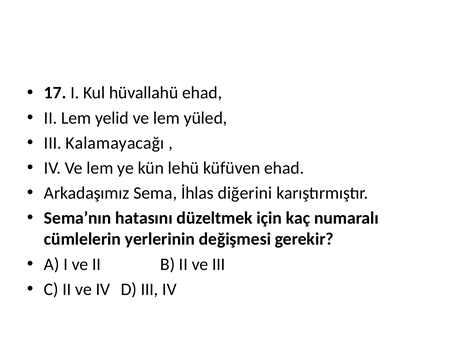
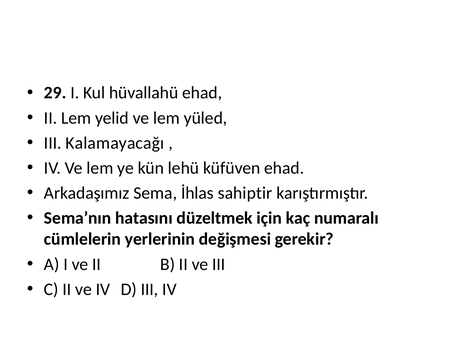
17: 17 -> 29
diğerini: diğerini -> sahiptir
